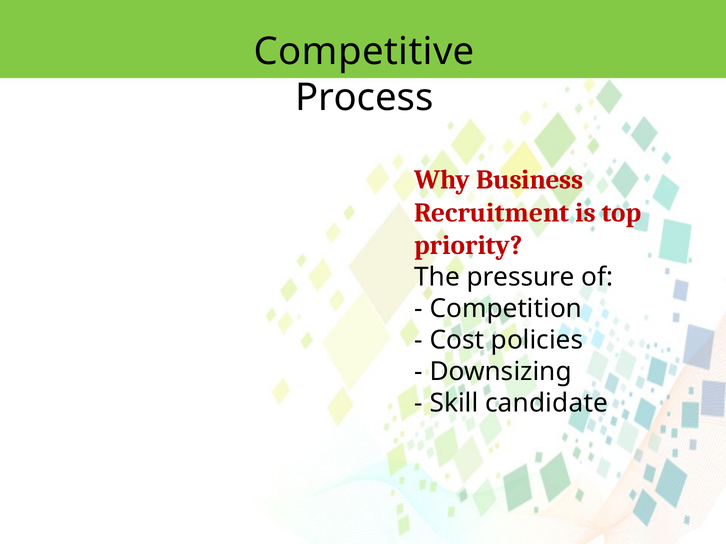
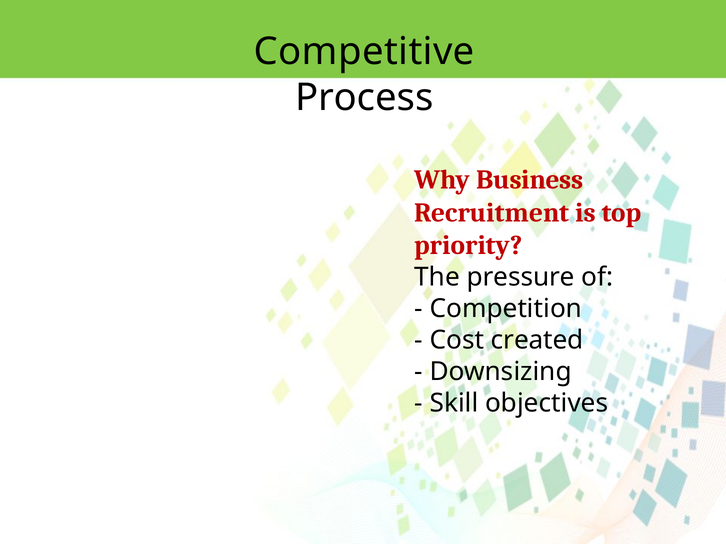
policies: policies -> created
candidate: candidate -> objectives
